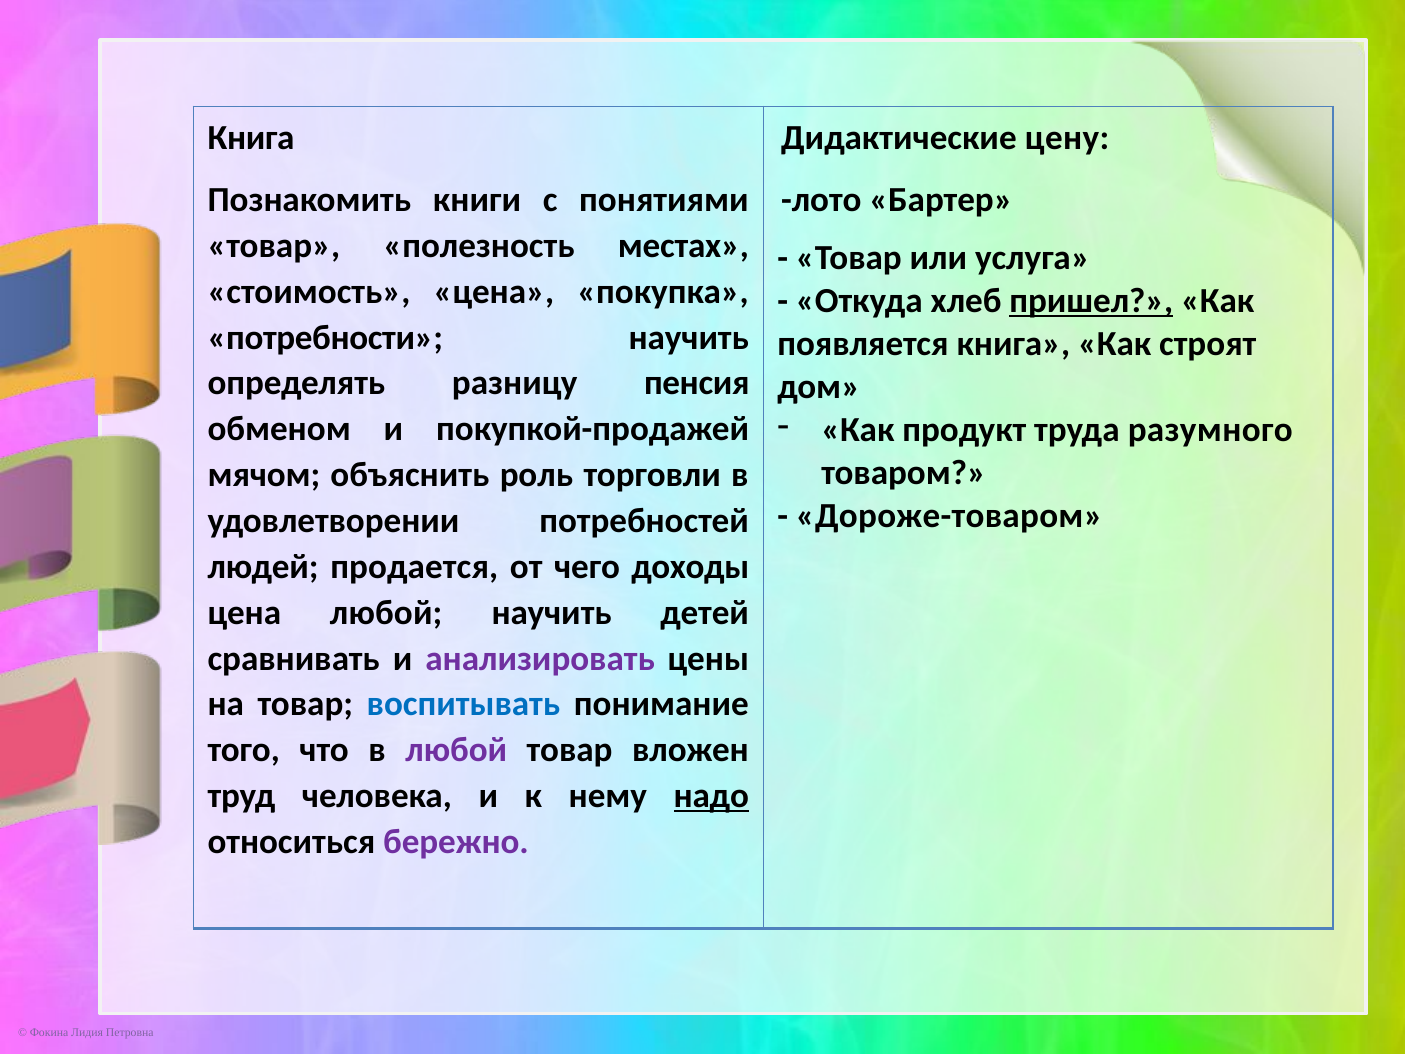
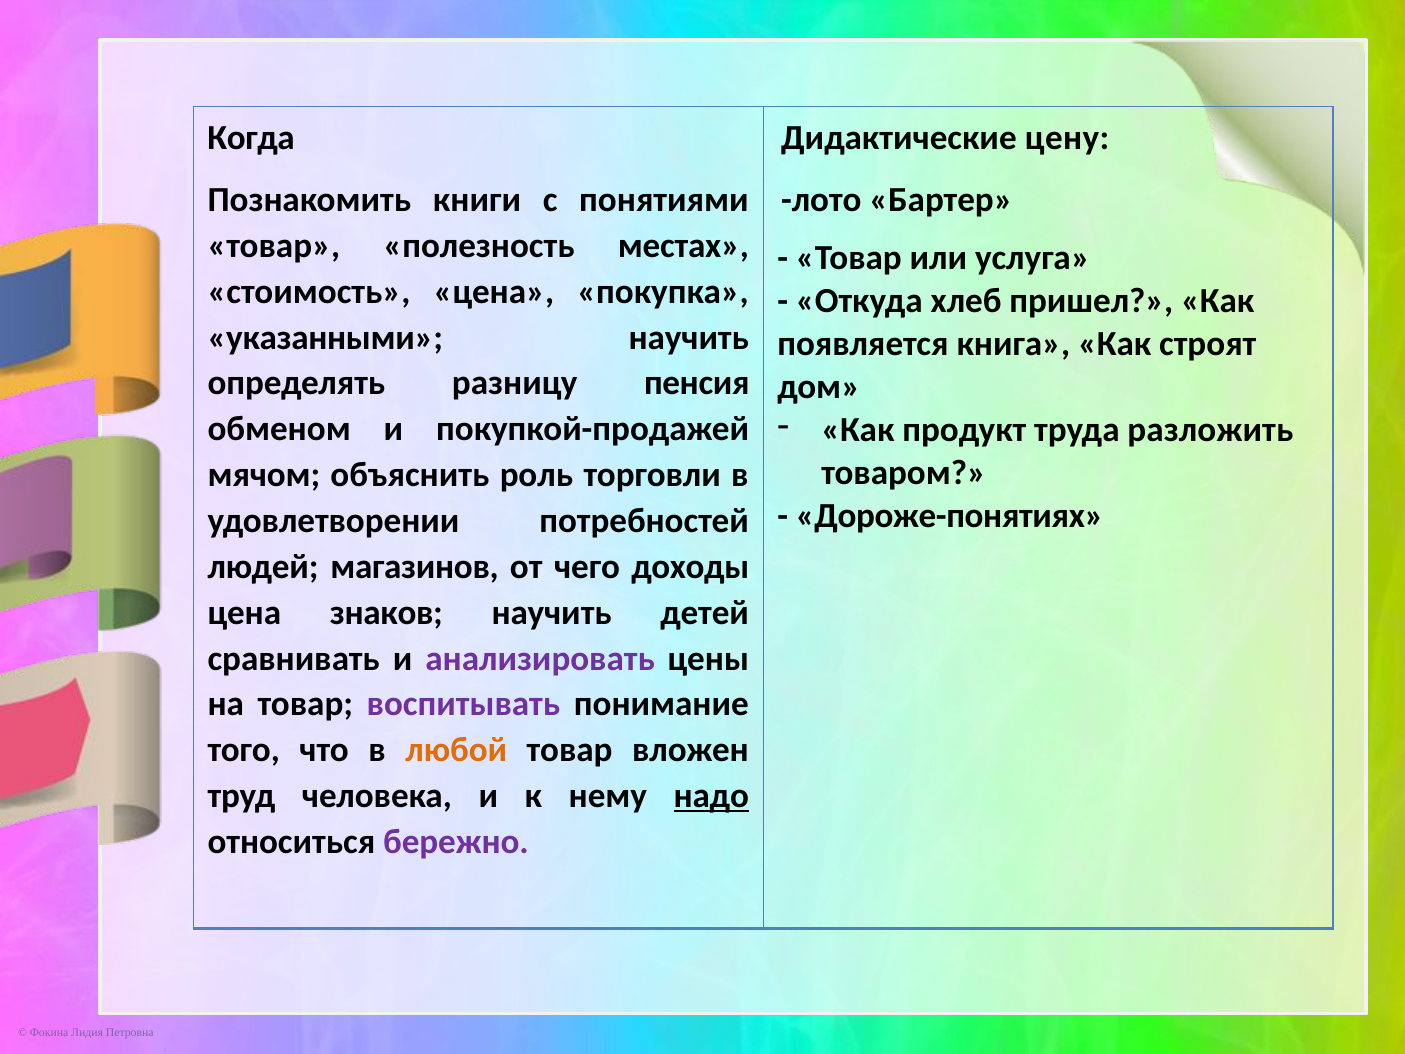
Книга at (251, 138): Книга -> Когда
пришел underline: present -> none
потребности: потребности -> указанными
разумного: разумного -> разложить
Дороже-товаром: Дороже-товаром -> Дороже-понятиях
продается: продается -> магазинов
цена любой: любой -> знаков
воспитывать colour: blue -> purple
любой at (456, 750) colour: purple -> orange
